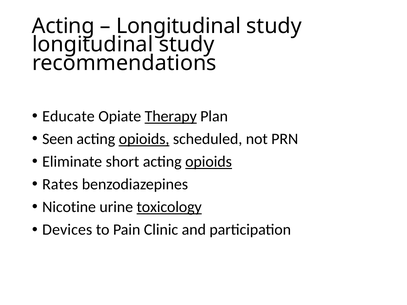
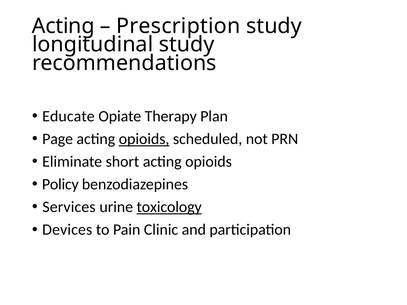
Longitudinal at (179, 26): Longitudinal -> Prescription
Therapy underline: present -> none
Seen: Seen -> Page
opioids at (209, 162) underline: present -> none
Rates: Rates -> Policy
Nicotine: Nicotine -> Services
